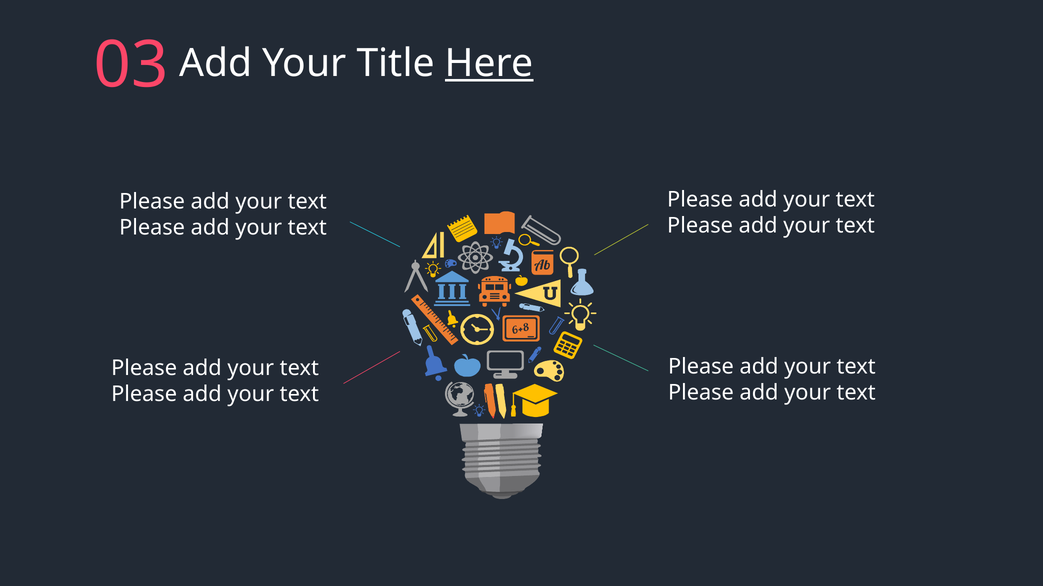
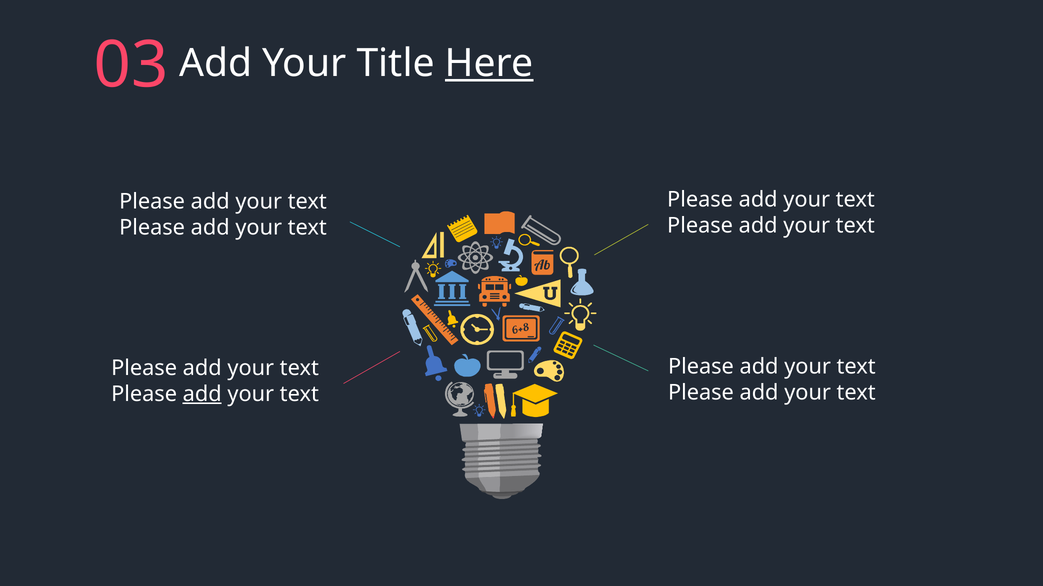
add at (202, 395) underline: none -> present
